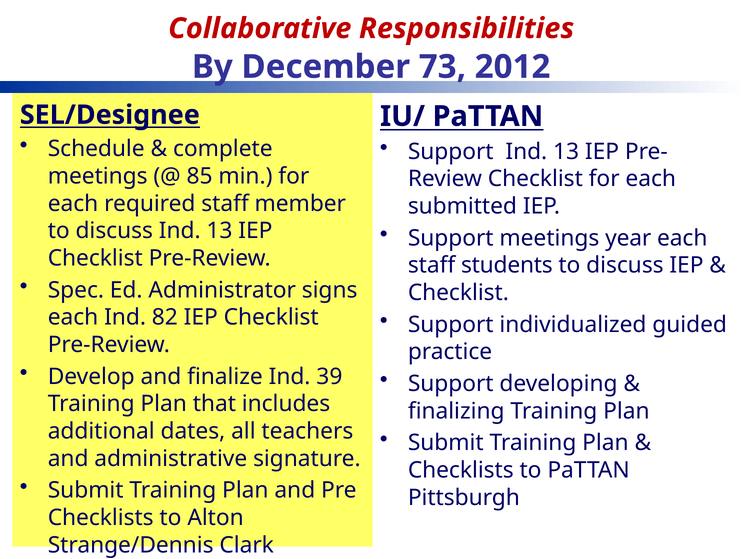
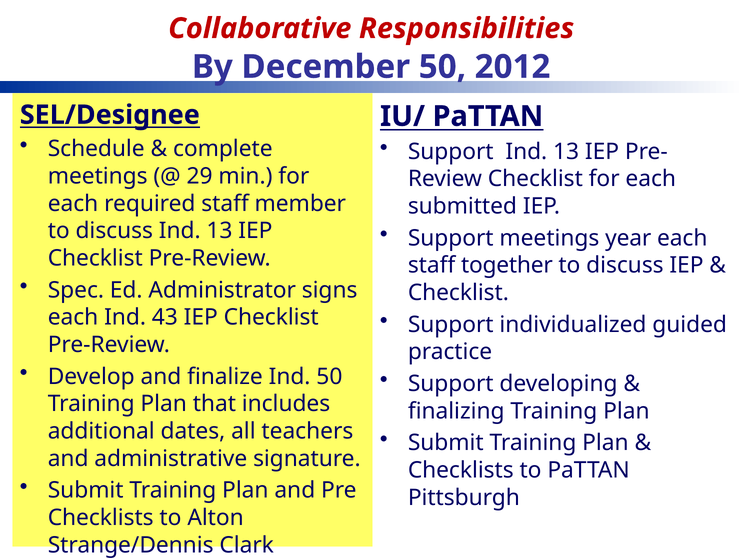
December 73: 73 -> 50
85: 85 -> 29
students: students -> together
82: 82 -> 43
Ind 39: 39 -> 50
